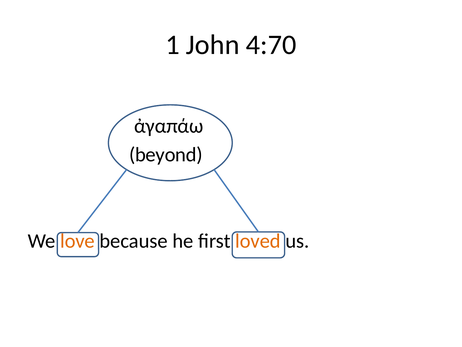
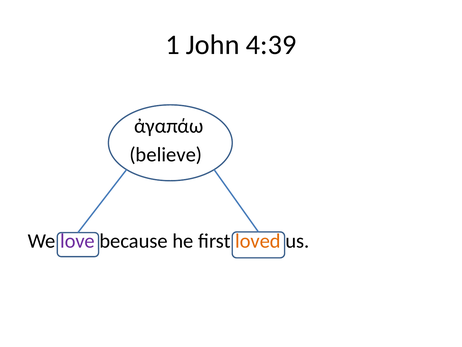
4:70: 4:70 -> 4:39
beyond: beyond -> believe
love colour: orange -> purple
